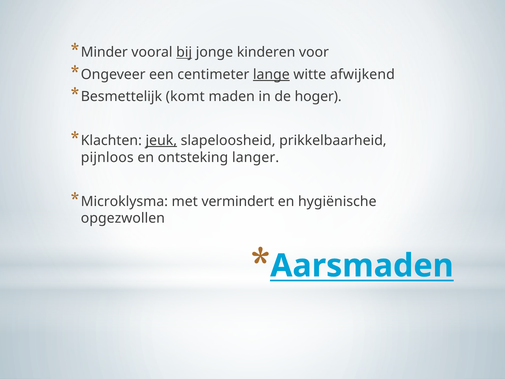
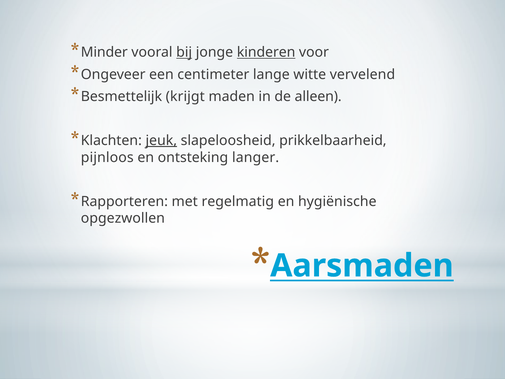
kinderen underline: none -> present
lange underline: present -> none
afwijkend: afwijkend -> vervelend
komt: komt -> krijgt
hoger: hoger -> alleen
Microklysma: Microklysma -> Rapporteren
vermindert: vermindert -> regelmatig
